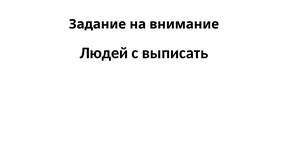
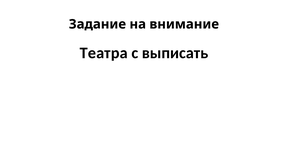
Людей: Людей -> Театра
